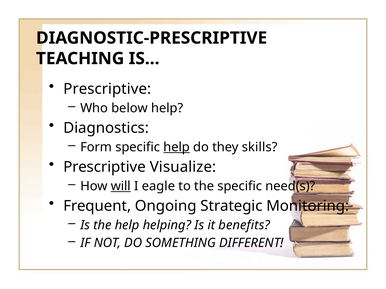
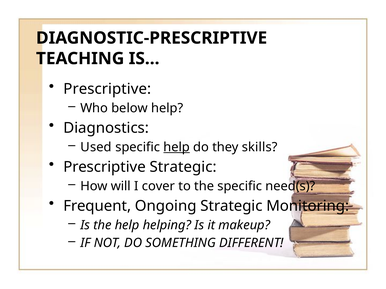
Form: Form -> Used
Prescriptive Visualize: Visualize -> Strategic
will underline: present -> none
eagle: eagle -> cover
benefits: benefits -> makeup
